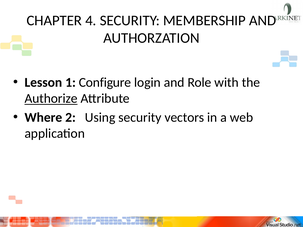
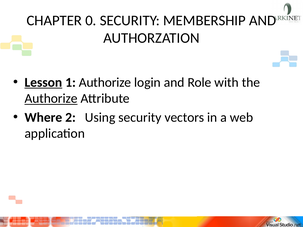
4: 4 -> 0
Lesson underline: none -> present
1 Configure: Configure -> Authorize
